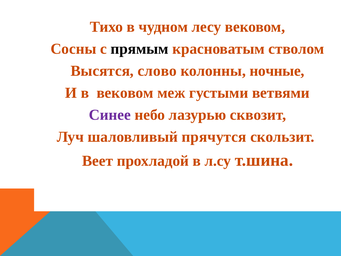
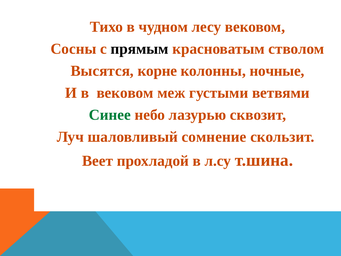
слово: слово -> корне
Синее colour: purple -> green
прячутся: прячутся -> сомнение
